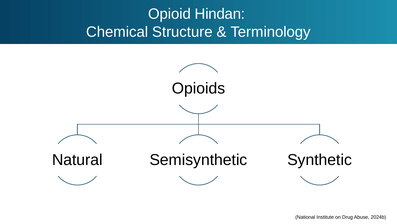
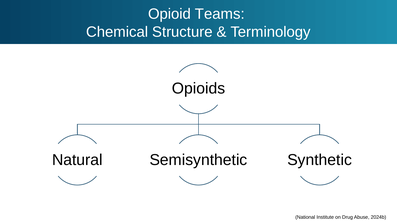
Hindan: Hindan -> Teams
